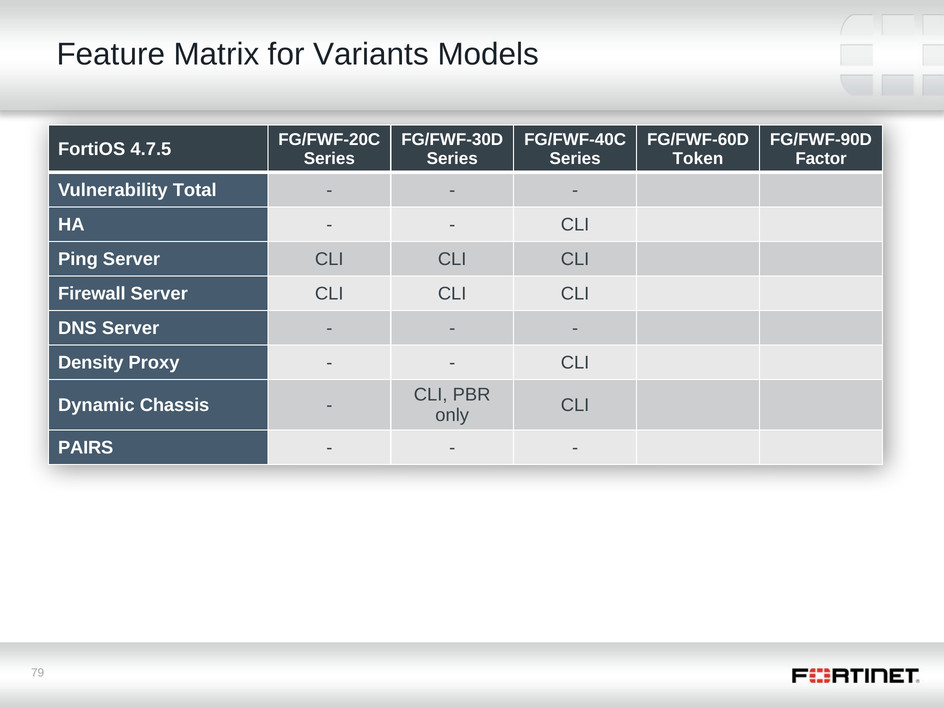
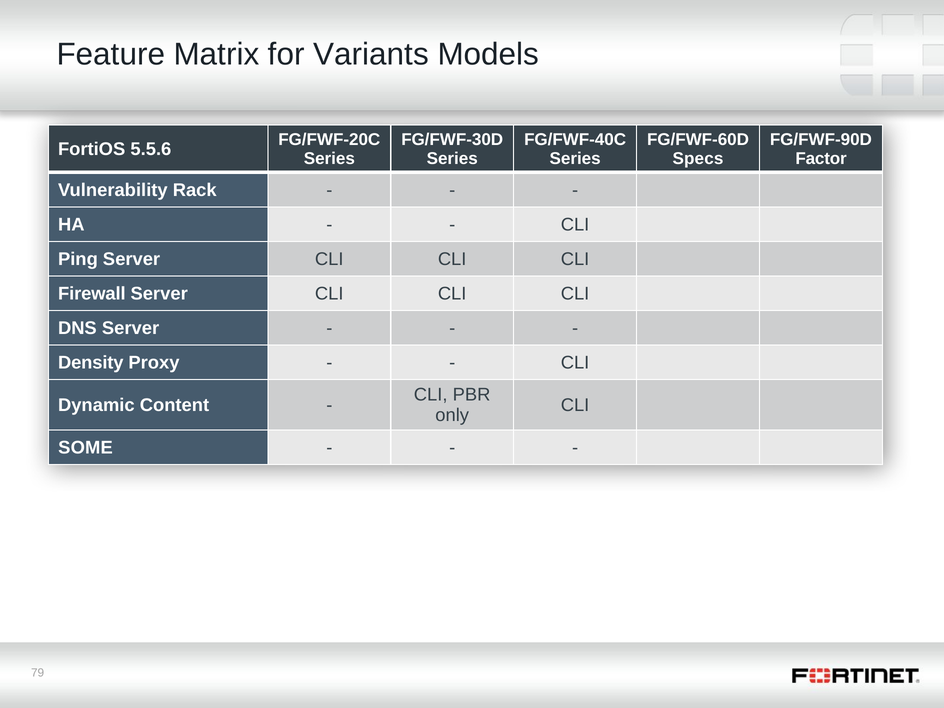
4.7.5: 4.7.5 -> 5.5.6
Token: Token -> Specs
Total: Total -> Rack
Chassis: Chassis -> Content
PAIRS: PAIRS -> SOME
